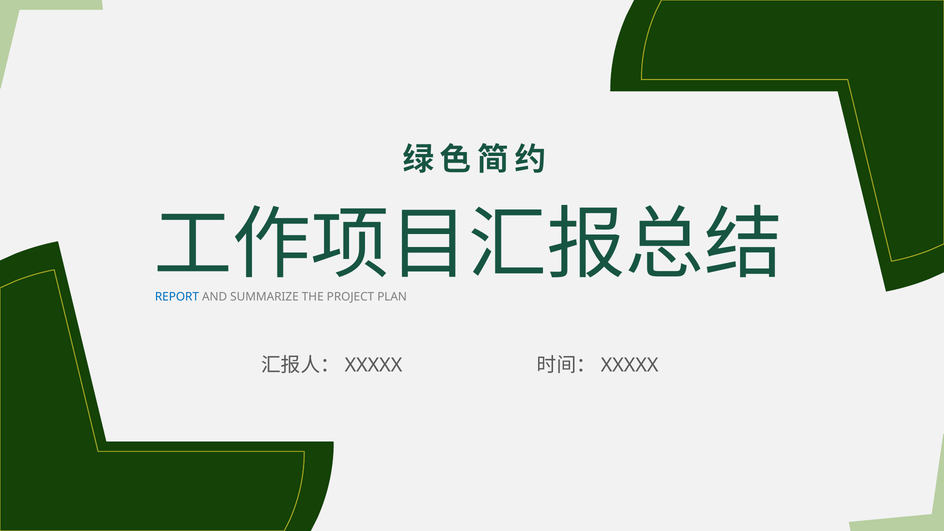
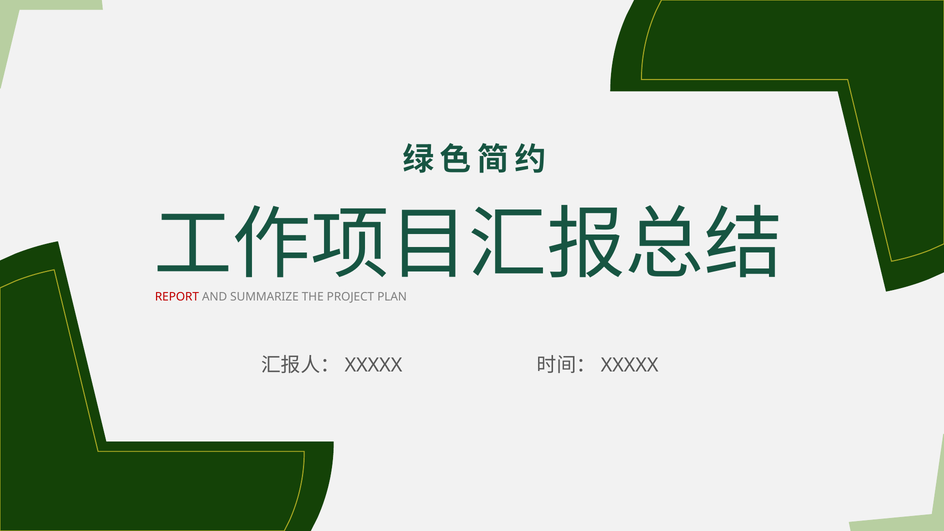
REPORT colour: blue -> red
